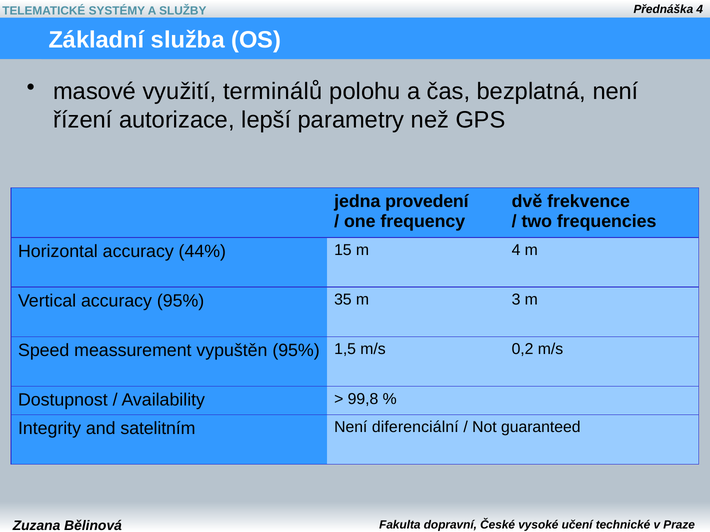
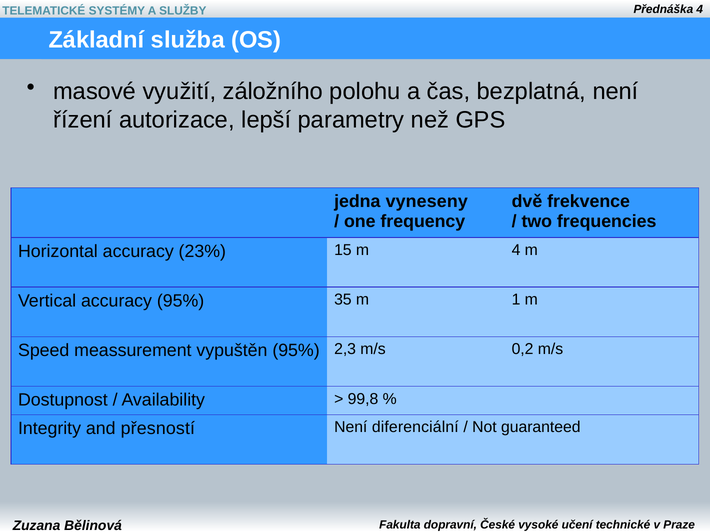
terminálů: terminálů -> záložního
provedení: provedení -> vyneseny
44%: 44% -> 23%
3: 3 -> 1
1,5: 1,5 -> 2,3
satelitním: satelitním -> přesností
